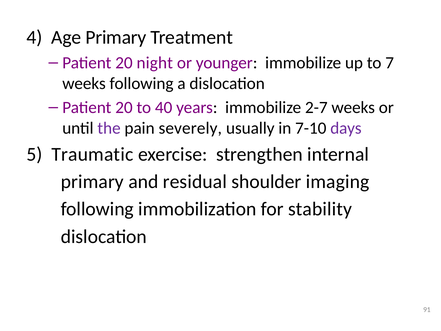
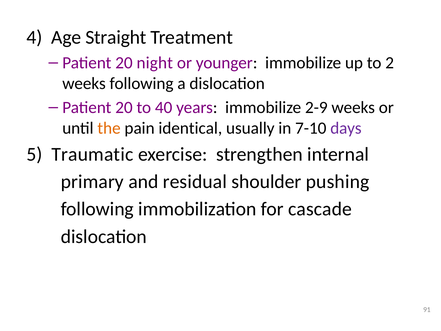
Age Primary: Primary -> Straight
7: 7 -> 2
2-7: 2-7 -> 2-9
the colour: purple -> orange
severely: severely -> identical
imaging: imaging -> pushing
stability: stability -> cascade
